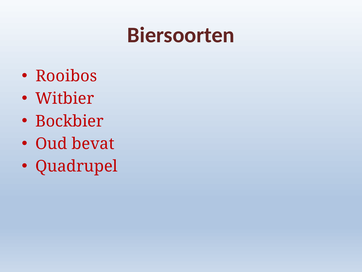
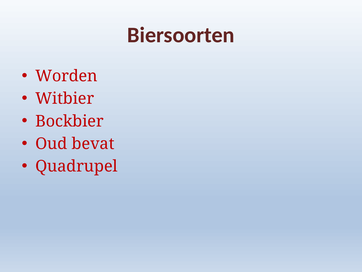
Rooibos: Rooibos -> Worden
